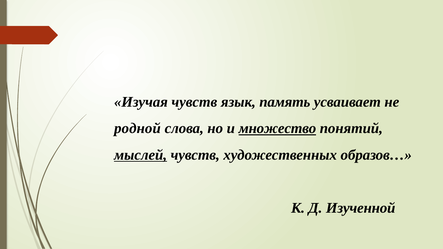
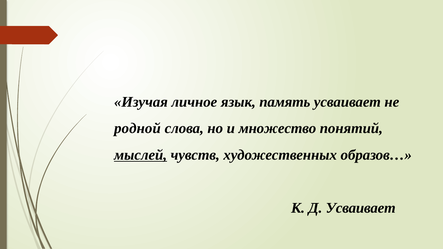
Изучая чувств: чувств -> личное
множество underline: present -> none
Д Изученной: Изученной -> Усваивает
